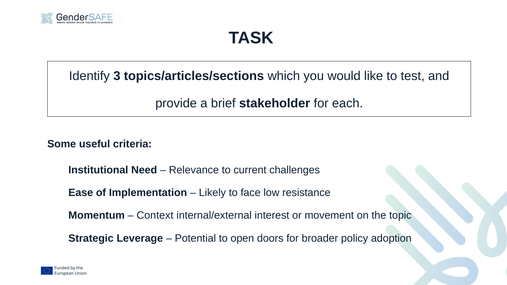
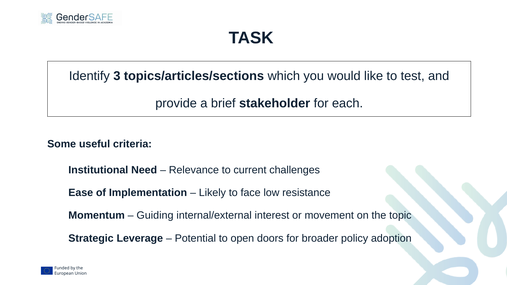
Context: Context -> Guiding
